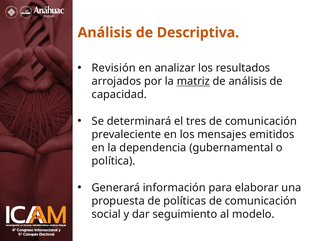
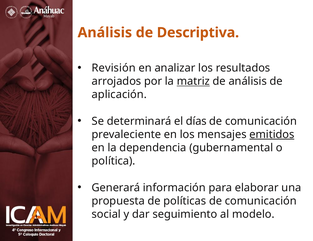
capacidad: capacidad -> aplicación
tres: tres -> días
emitidos underline: none -> present
